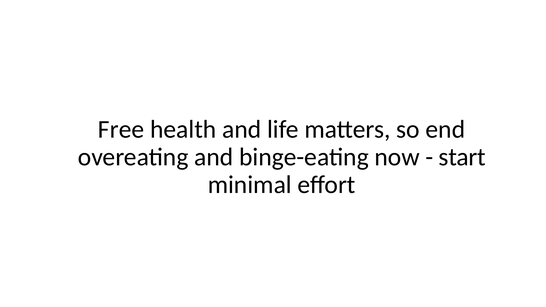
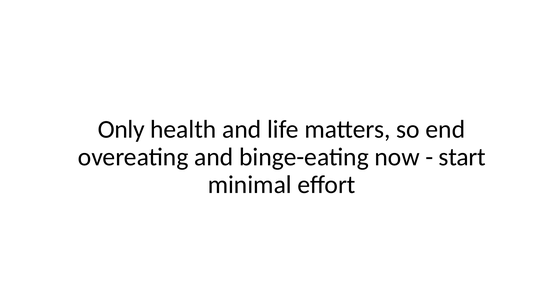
Free: Free -> Only
